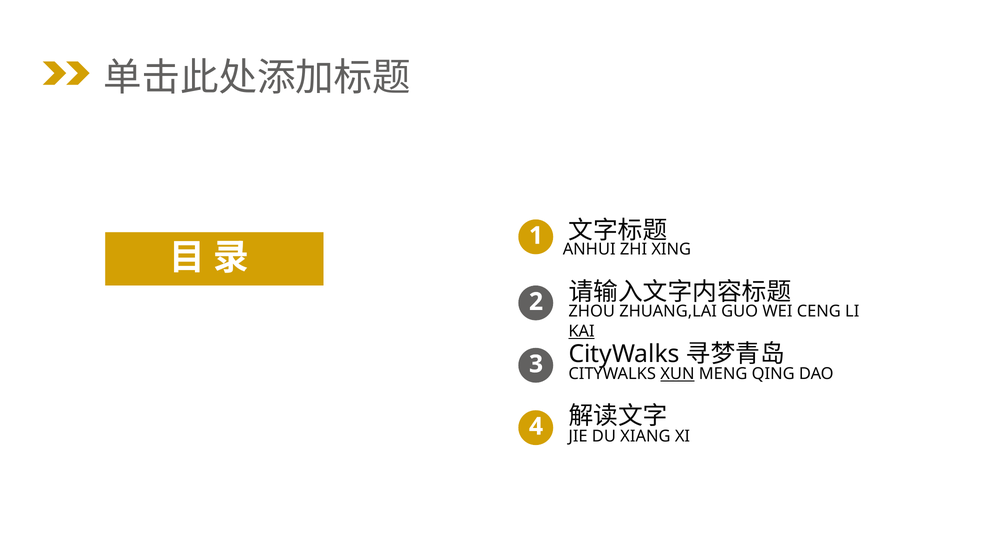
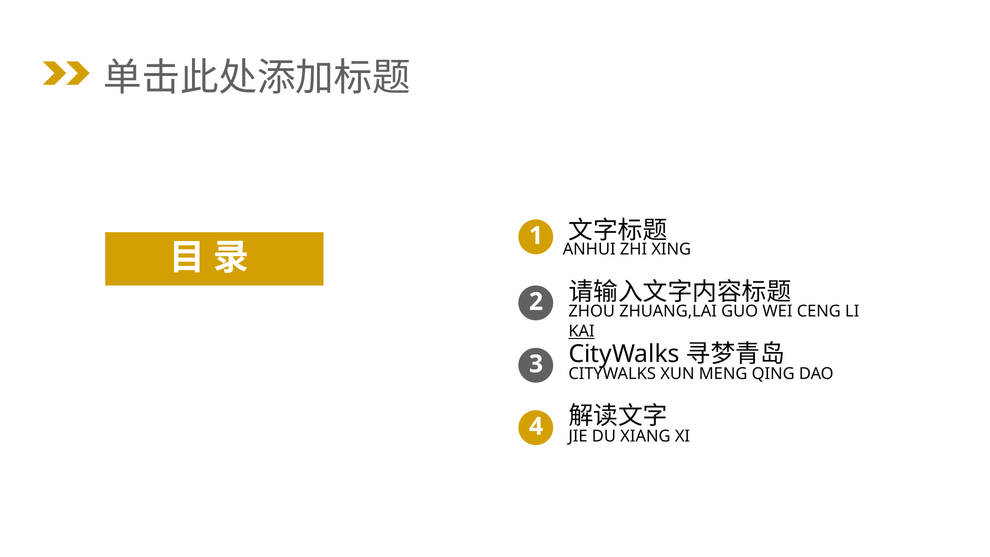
XUN underline: present -> none
